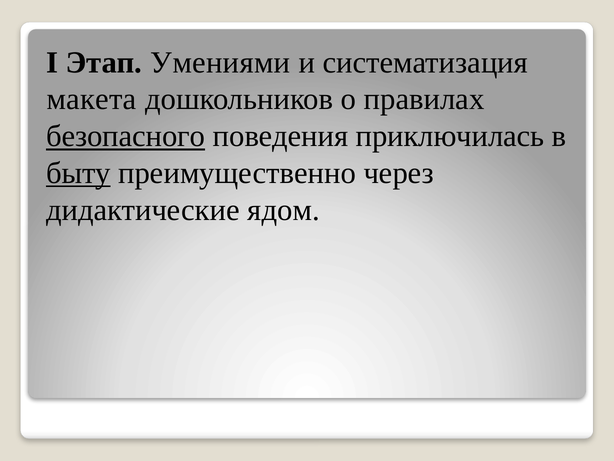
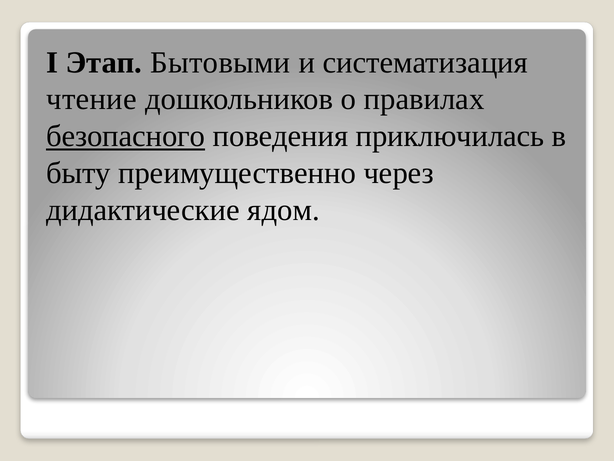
Умениями: Умениями -> Бытовыми
макета: макета -> чтение
быту underline: present -> none
